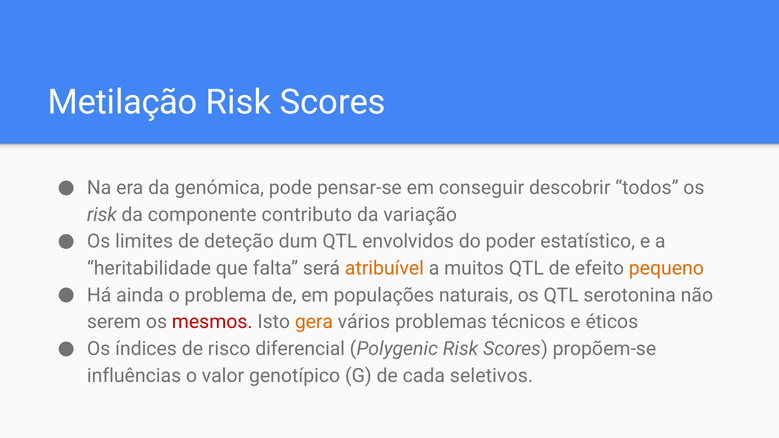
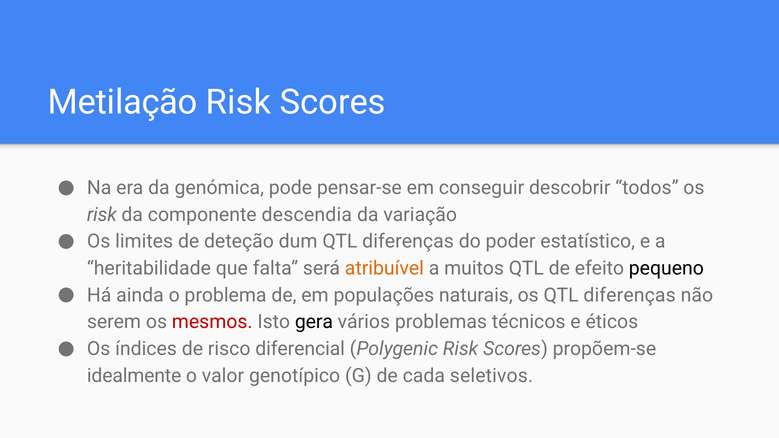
contributo: contributo -> descendia
dum QTL envolvidos: envolvidos -> diferenças
pequeno colour: orange -> black
os QTL serotonina: serotonina -> diferenças
gera colour: orange -> black
influências: influências -> idealmente
